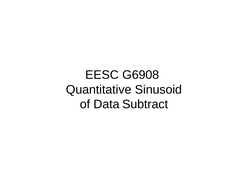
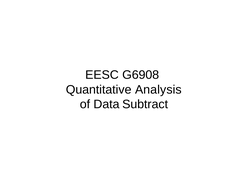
Sinusoid: Sinusoid -> Analysis
